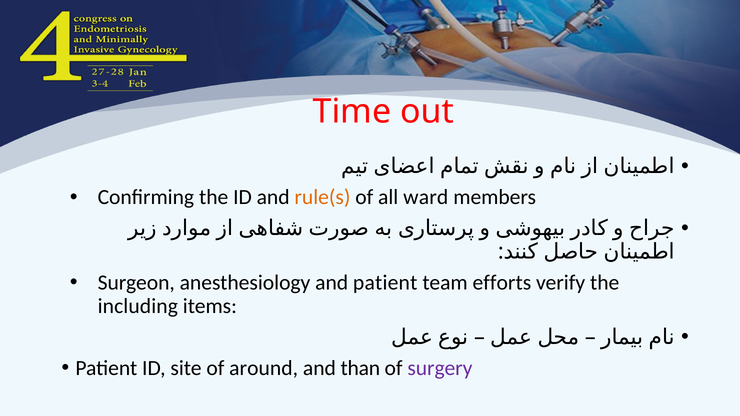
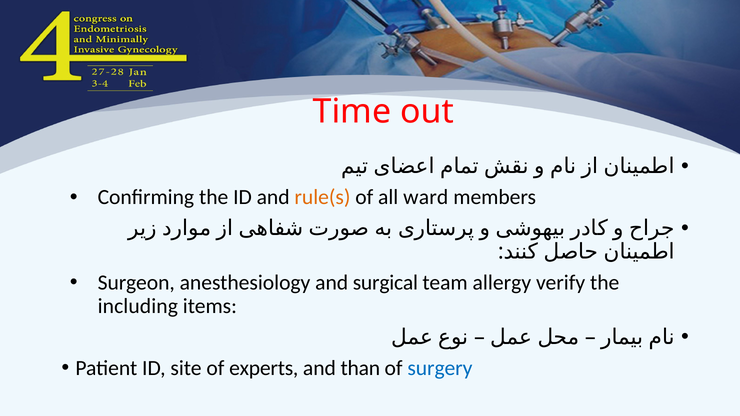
and patient: patient -> surgical
efforts: efforts -> allergy
around: around -> experts
surgery colour: purple -> blue
